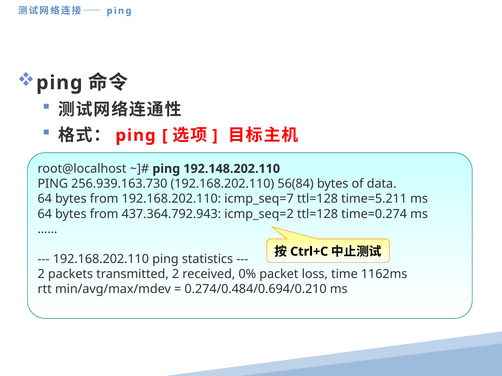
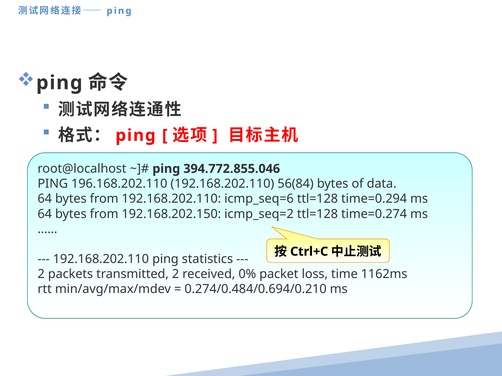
192.148.202.110: 192.148.202.110 -> 394.772.855.046
256.939.163.730: 256.939.163.730 -> 196.168.202.110
icmp_seq=7: icmp_seq=7 -> icmp_seq=6
time=5.211: time=5.211 -> time=0.294
437.364.792.943: 437.364.792.943 -> 192.168.202.150
